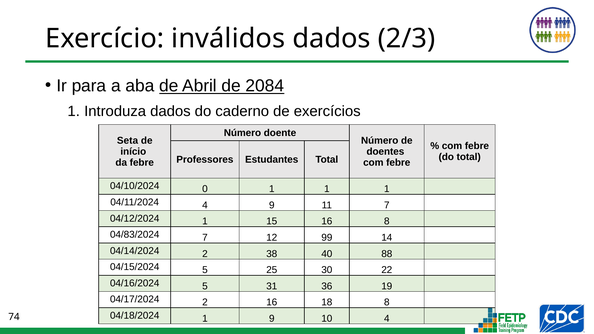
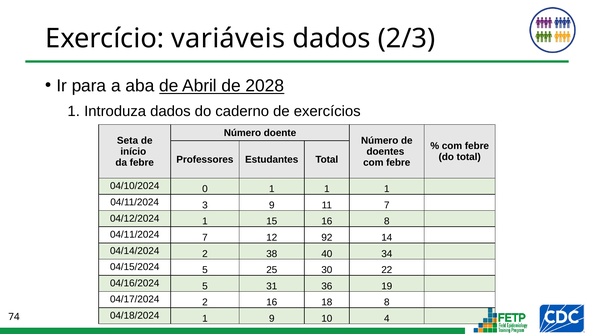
inválidos: inválidos -> variáveis
2084: 2084 -> 2028
04/11/2024 4: 4 -> 3
04/83/2024 at (135, 235): 04/83/2024 -> 04/11/2024
99: 99 -> 92
88: 88 -> 34
